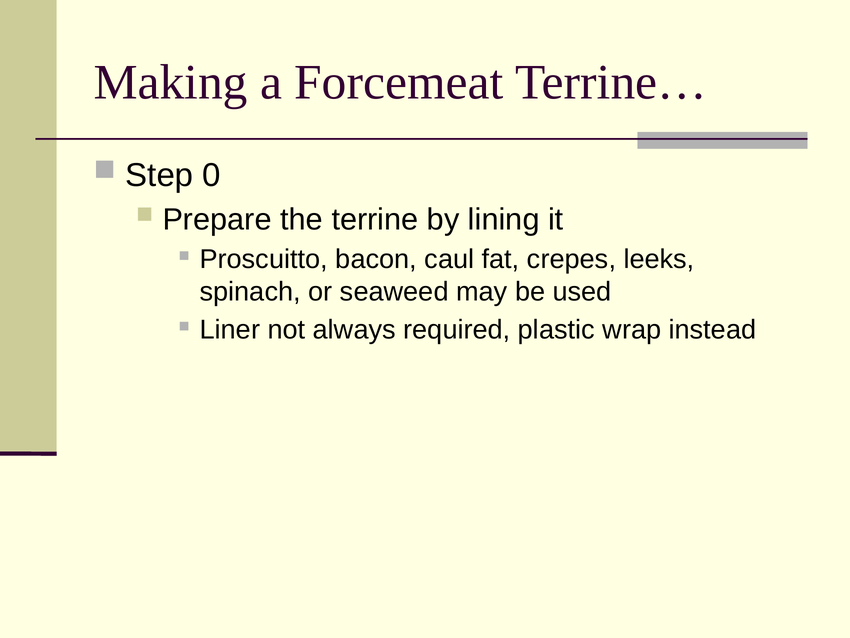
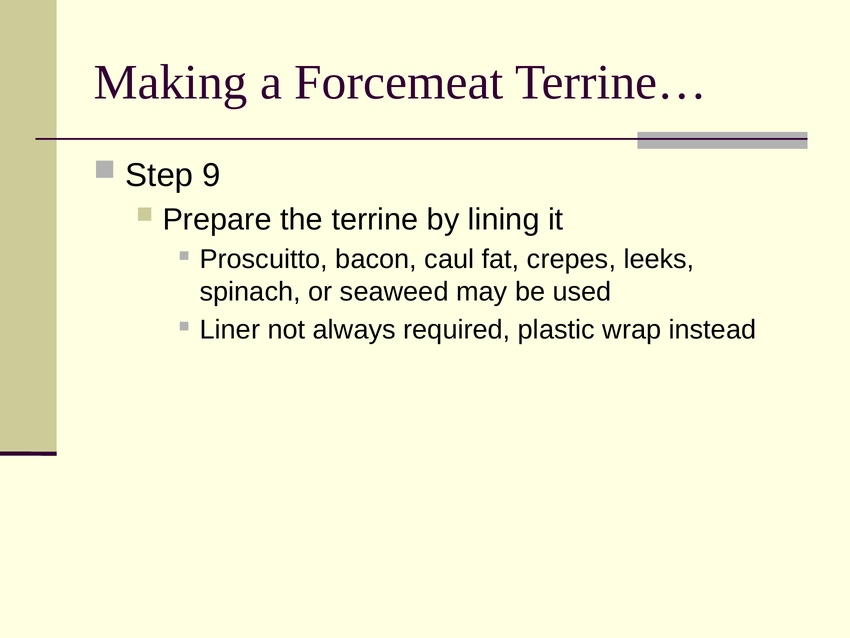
0: 0 -> 9
